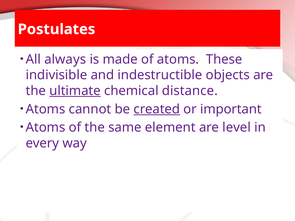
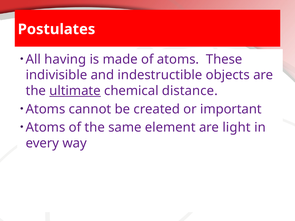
always: always -> having
created underline: present -> none
level: level -> light
